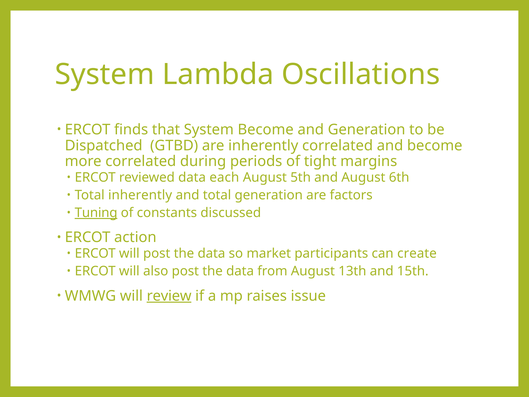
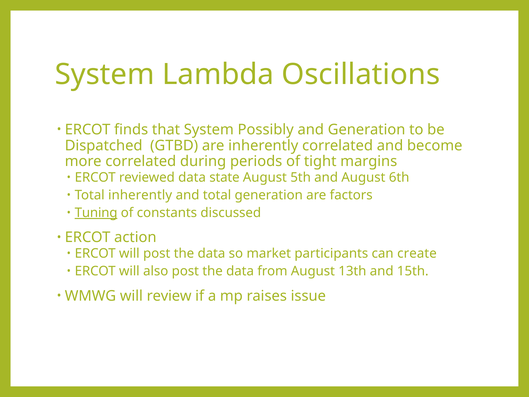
System Become: Become -> Possibly
each: each -> state
review underline: present -> none
